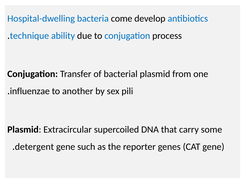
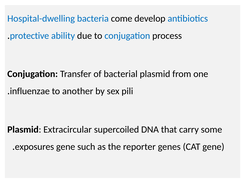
technique: technique -> protective
detergent: detergent -> exposures
